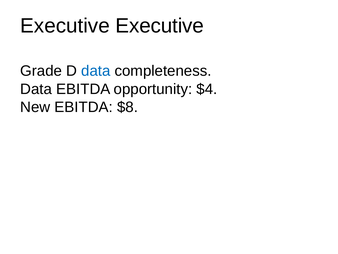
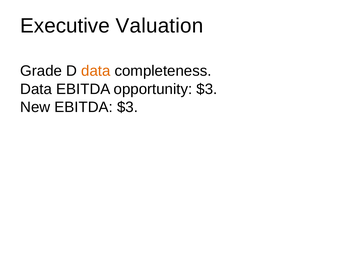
Executive Executive: Executive -> Valuation
data at (96, 71) colour: blue -> orange
opportunity $4: $4 -> $3
EBITDA $8: $8 -> $3
